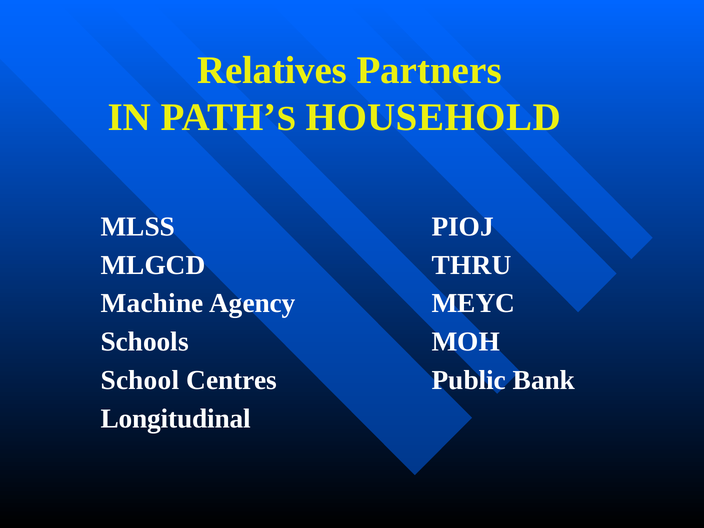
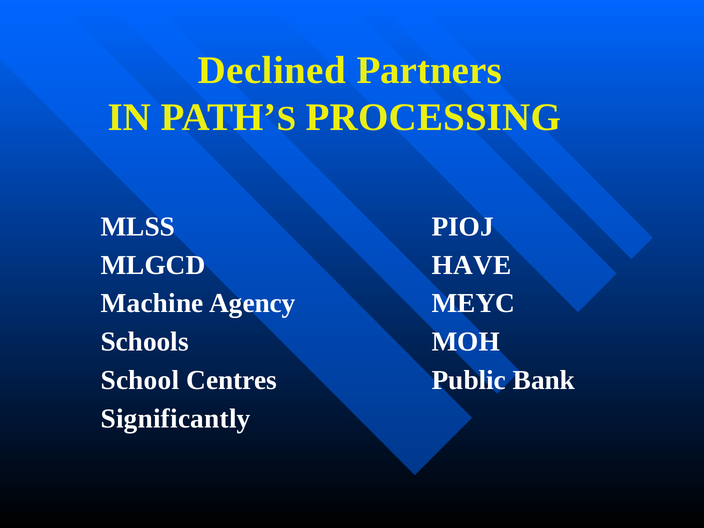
Relatives: Relatives -> Declined
HOUSEHOLD: HOUSEHOLD -> PROCESSING
THRU: THRU -> HAVE
Longitudinal: Longitudinal -> Significantly
